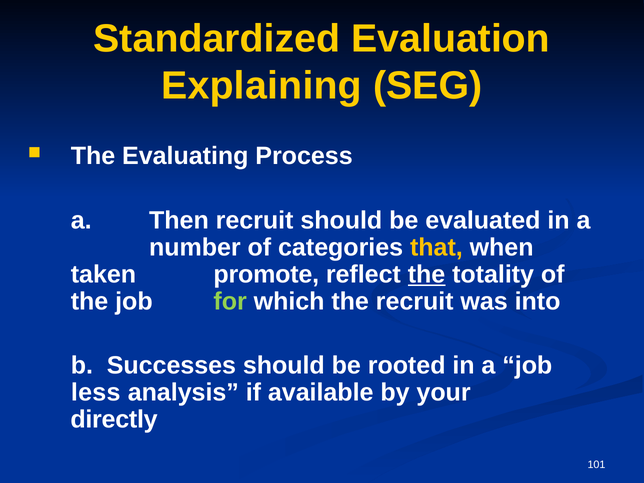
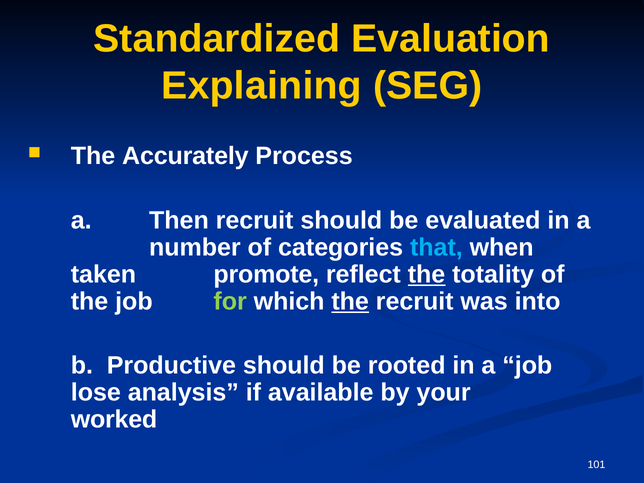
Evaluating: Evaluating -> Accurately
that colour: yellow -> light blue
the at (350, 301) underline: none -> present
Successes: Successes -> Productive
less: less -> lose
directly: directly -> worked
